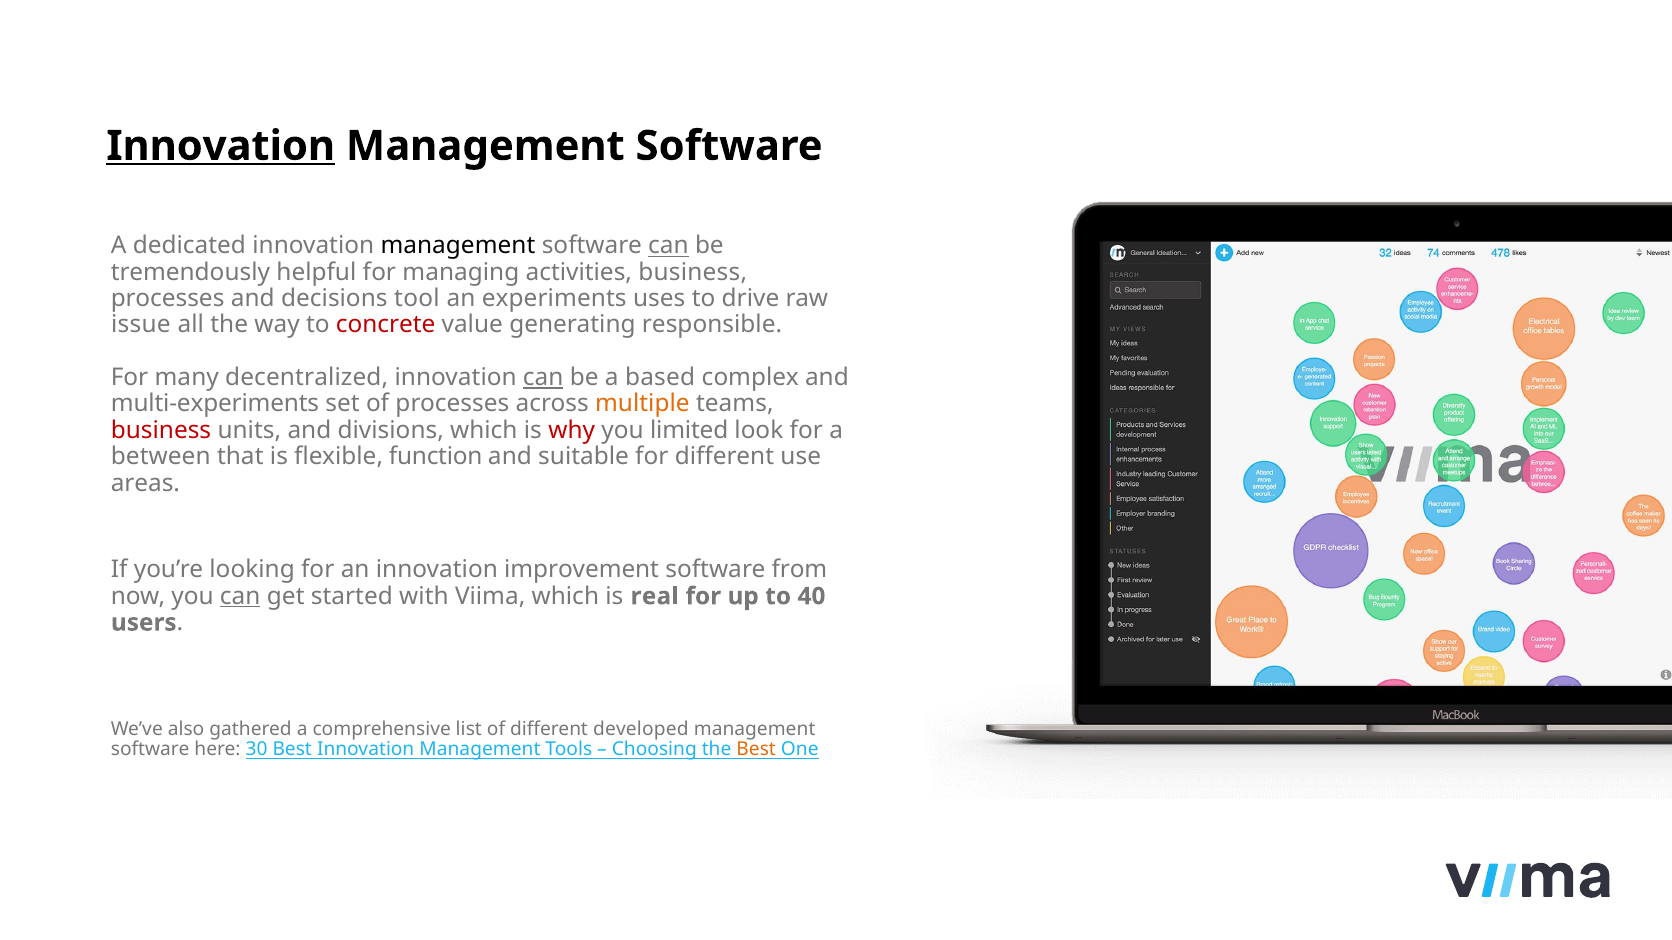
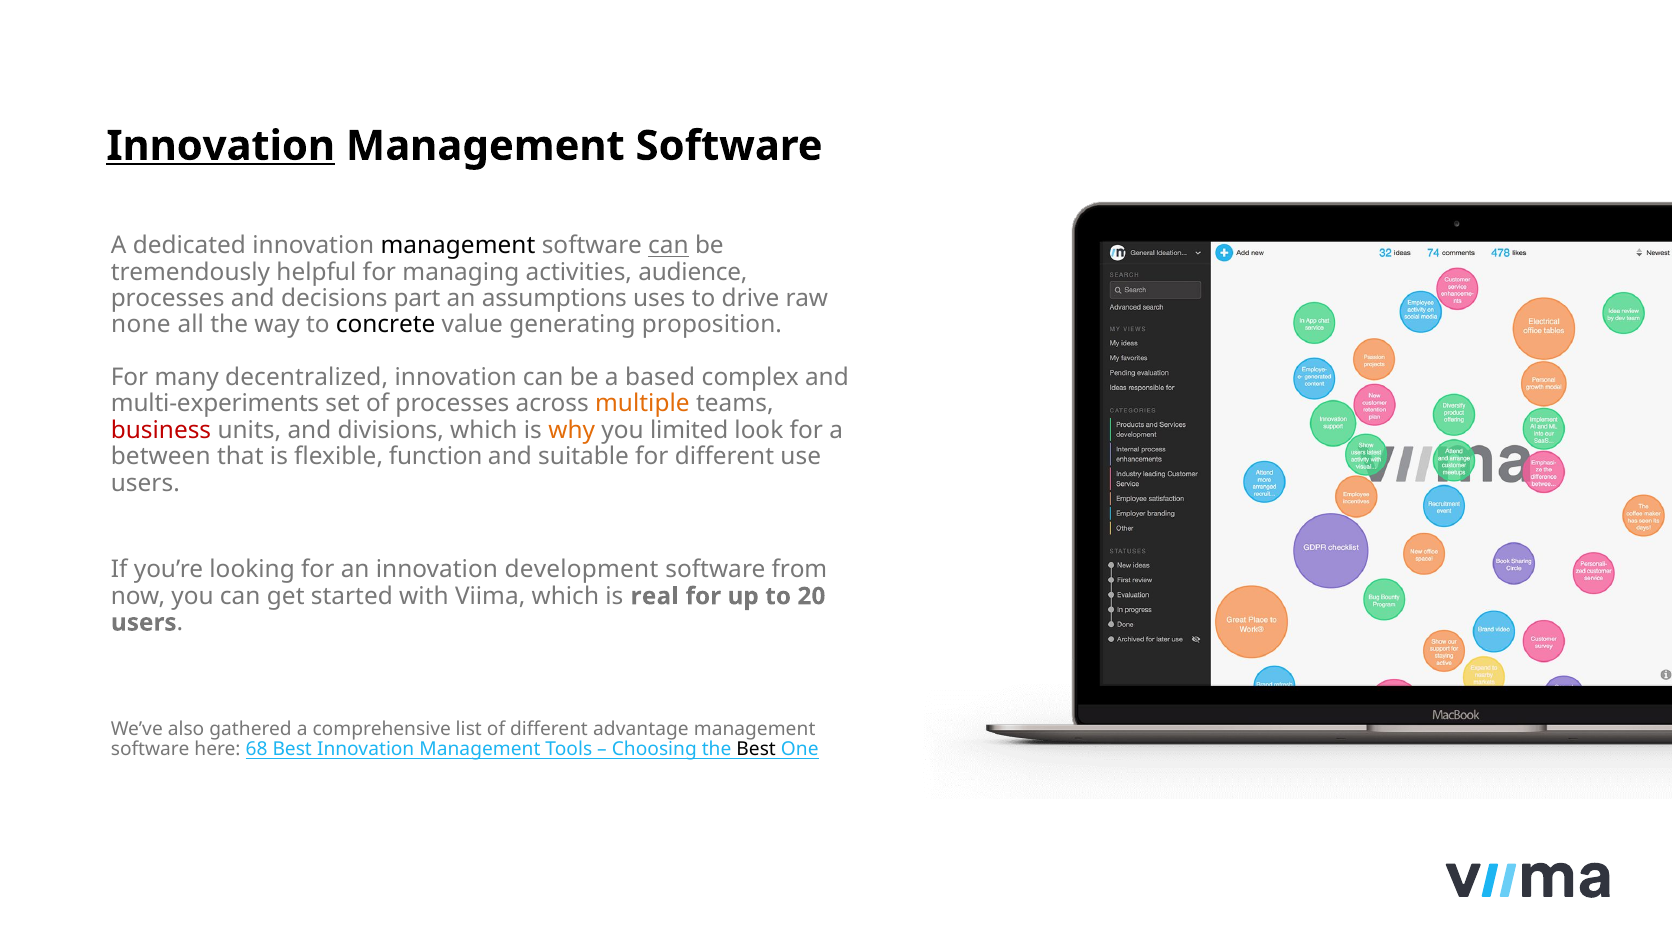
activities business: business -> audience
tool: tool -> part
experiments: experiments -> assumptions
issue: issue -> none
concrete colour: red -> black
responsible: responsible -> proposition
can at (543, 378) underline: present -> none
why colour: red -> orange
areas at (145, 483): areas -> users
improvement: improvement -> development
can at (240, 597) underline: present -> none
40: 40 -> 20
developed: developed -> advantage
30: 30 -> 68
Best at (756, 750) colour: orange -> black
